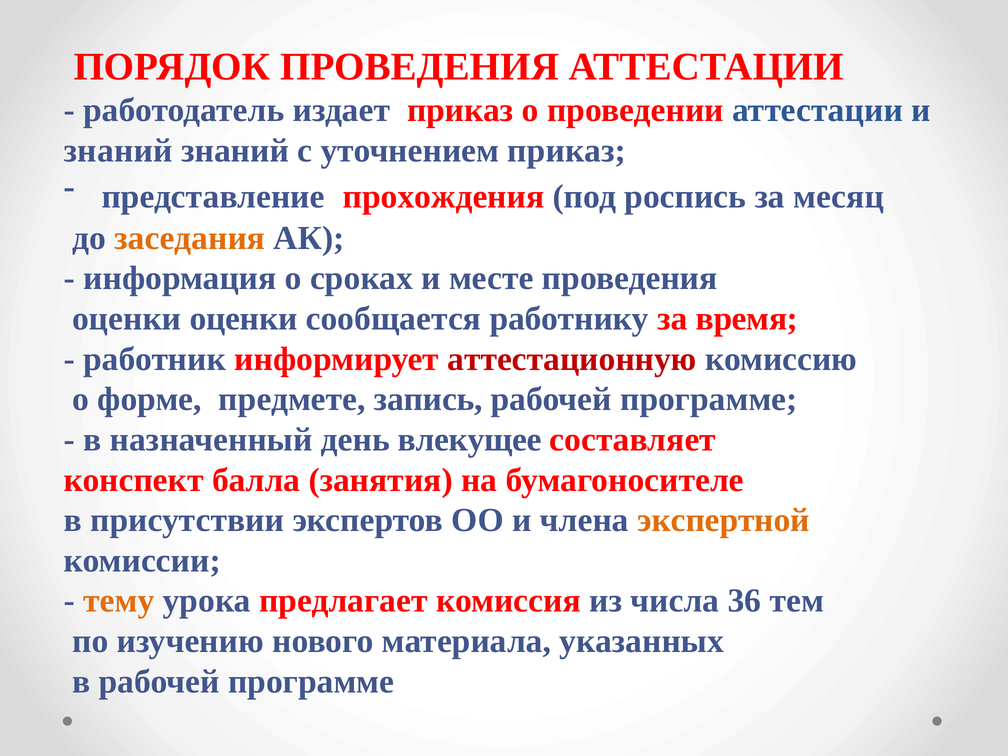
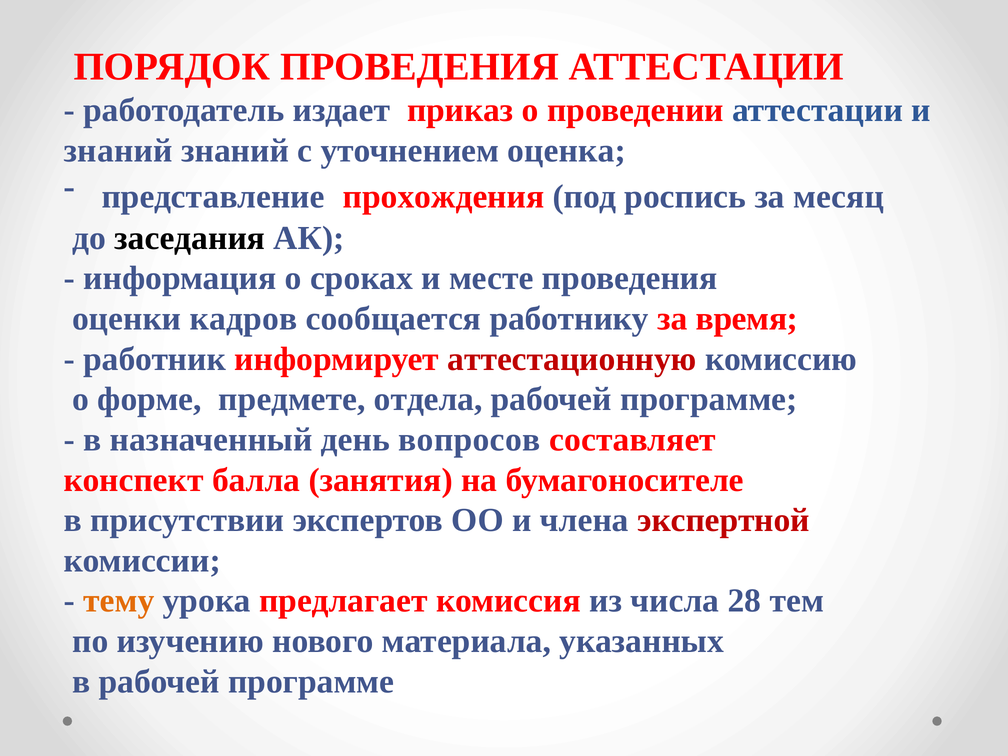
уточнением приказ: приказ -> оценка
заседания colour: orange -> black
оценки оценки: оценки -> кадров
запись: запись -> отдела
влекущее: влекущее -> вопросов
экспертной colour: orange -> red
36: 36 -> 28
